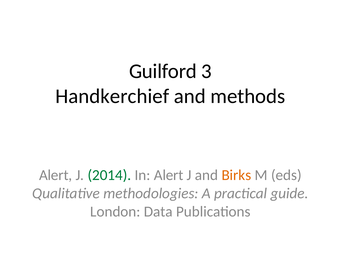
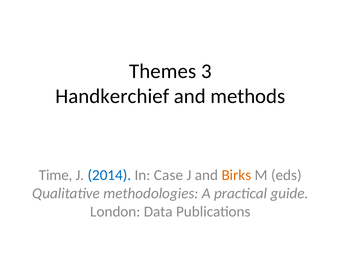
Guilford: Guilford -> Themes
Alert at (56, 175): Alert -> Time
2014 colour: green -> blue
In Alert: Alert -> Case
